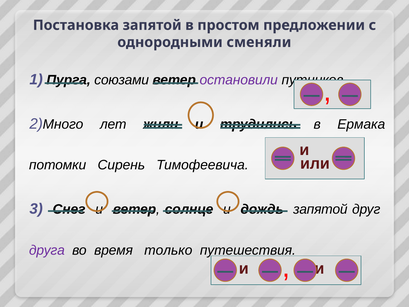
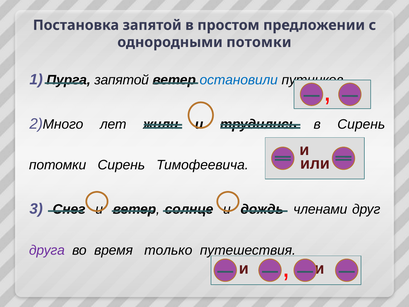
однородными сменяли: сменяли -> потомки
союзами at (122, 80): союзами -> запятой
остановили colour: purple -> blue
в Ермака: Ермака -> Сирень
запятой at (320, 209): запятой -> членами
